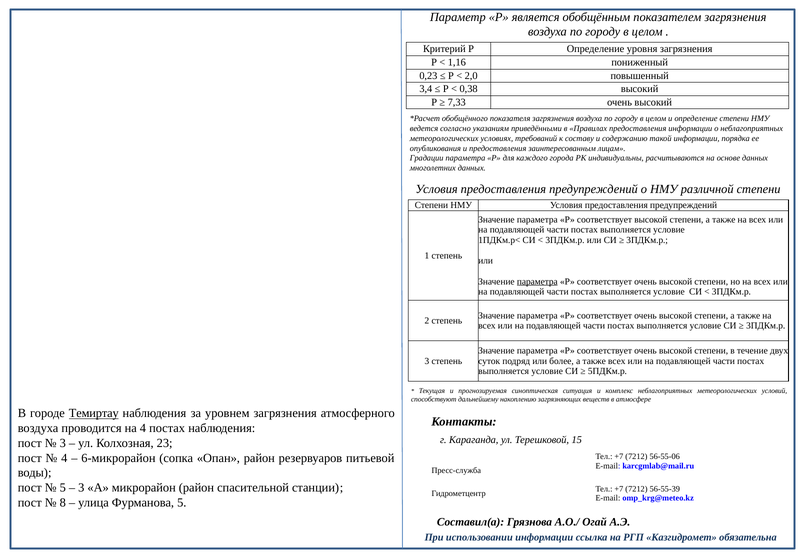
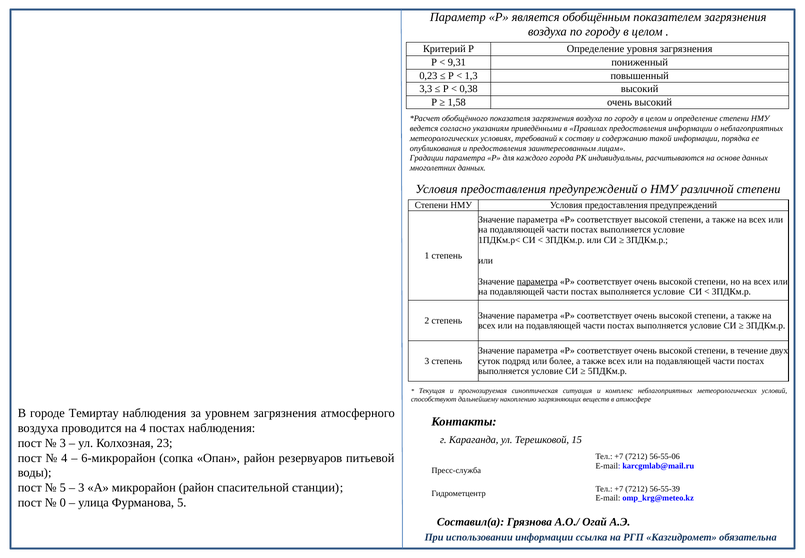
1,16: 1,16 -> 9,31
2,0: 2,0 -> 1,3
3,4: 3,4 -> 3,3
7,33: 7,33 -> 1,58
Темиртау underline: present -> none
8: 8 -> 0
